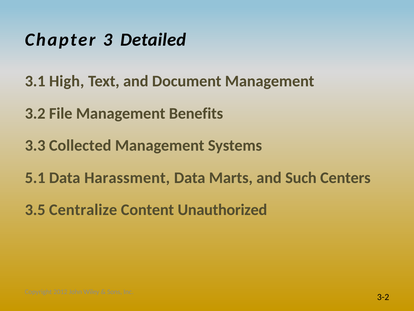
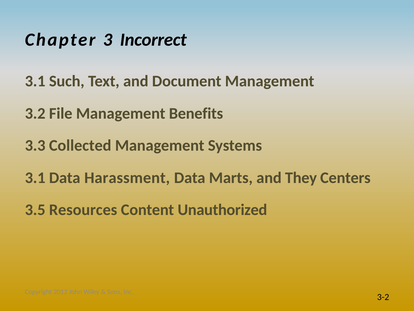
Detailed: Detailed -> Incorrect
High: High -> Such
5.1 at (35, 178): 5.1 -> 3.1
Such: Such -> They
Centralize: Centralize -> Resources
